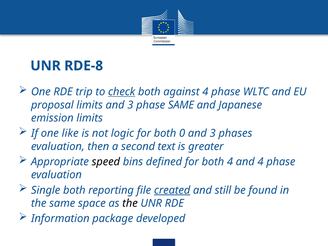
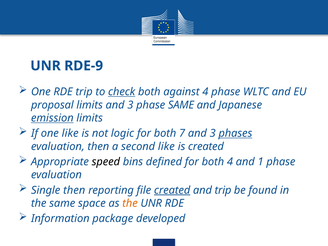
RDE-8: RDE-8 -> RDE-9
emission underline: none -> present
0: 0 -> 7
phases underline: none -> present
second text: text -> like
is greater: greater -> created
and 4: 4 -> 1
Single both: both -> then
and still: still -> trip
the at (130, 203) colour: black -> orange
